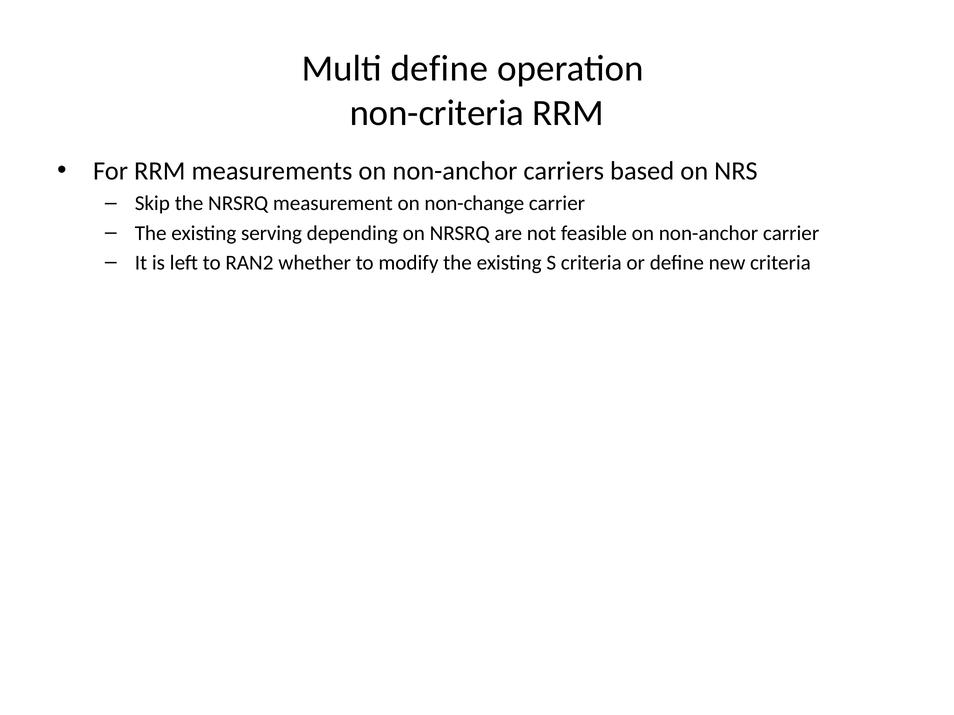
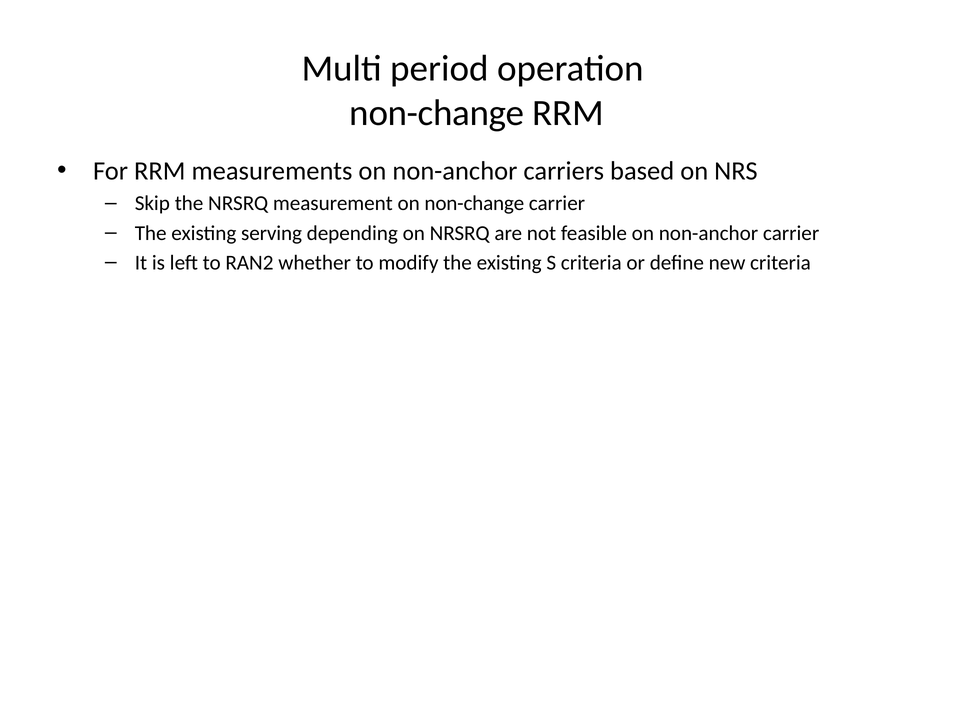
Multi define: define -> period
non-criteria at (437, 113): non-criteria -> non-change
